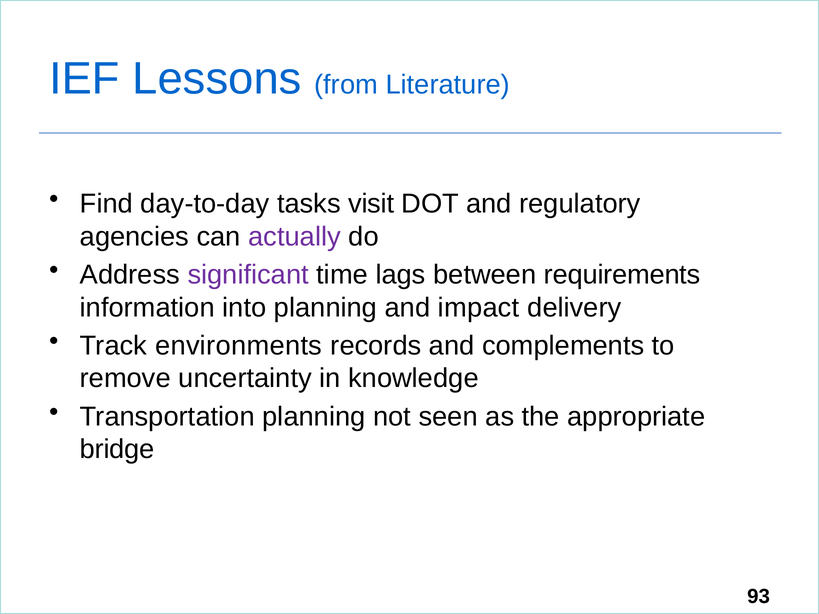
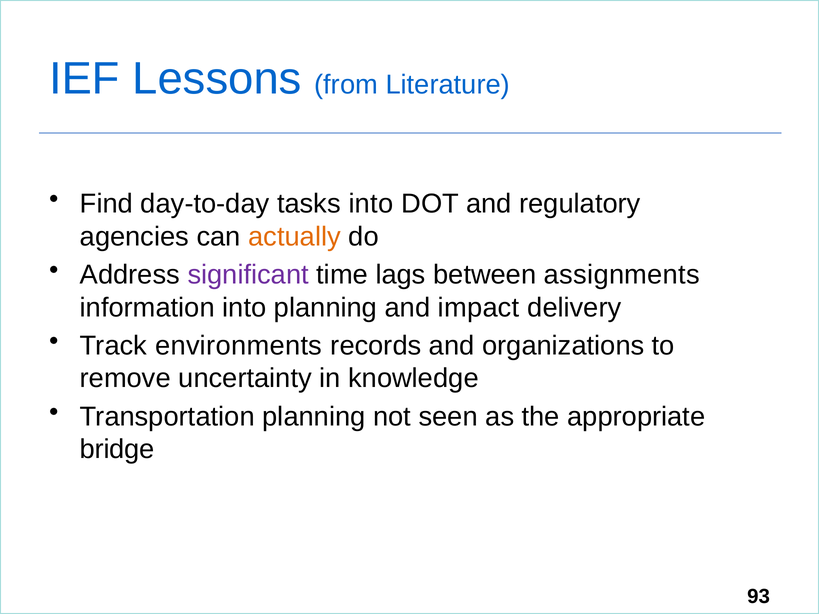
tasks visit: visit -> into
actually colour: purple -> orange
requirements: requirements -> assignments
complements: complements -> organizations
